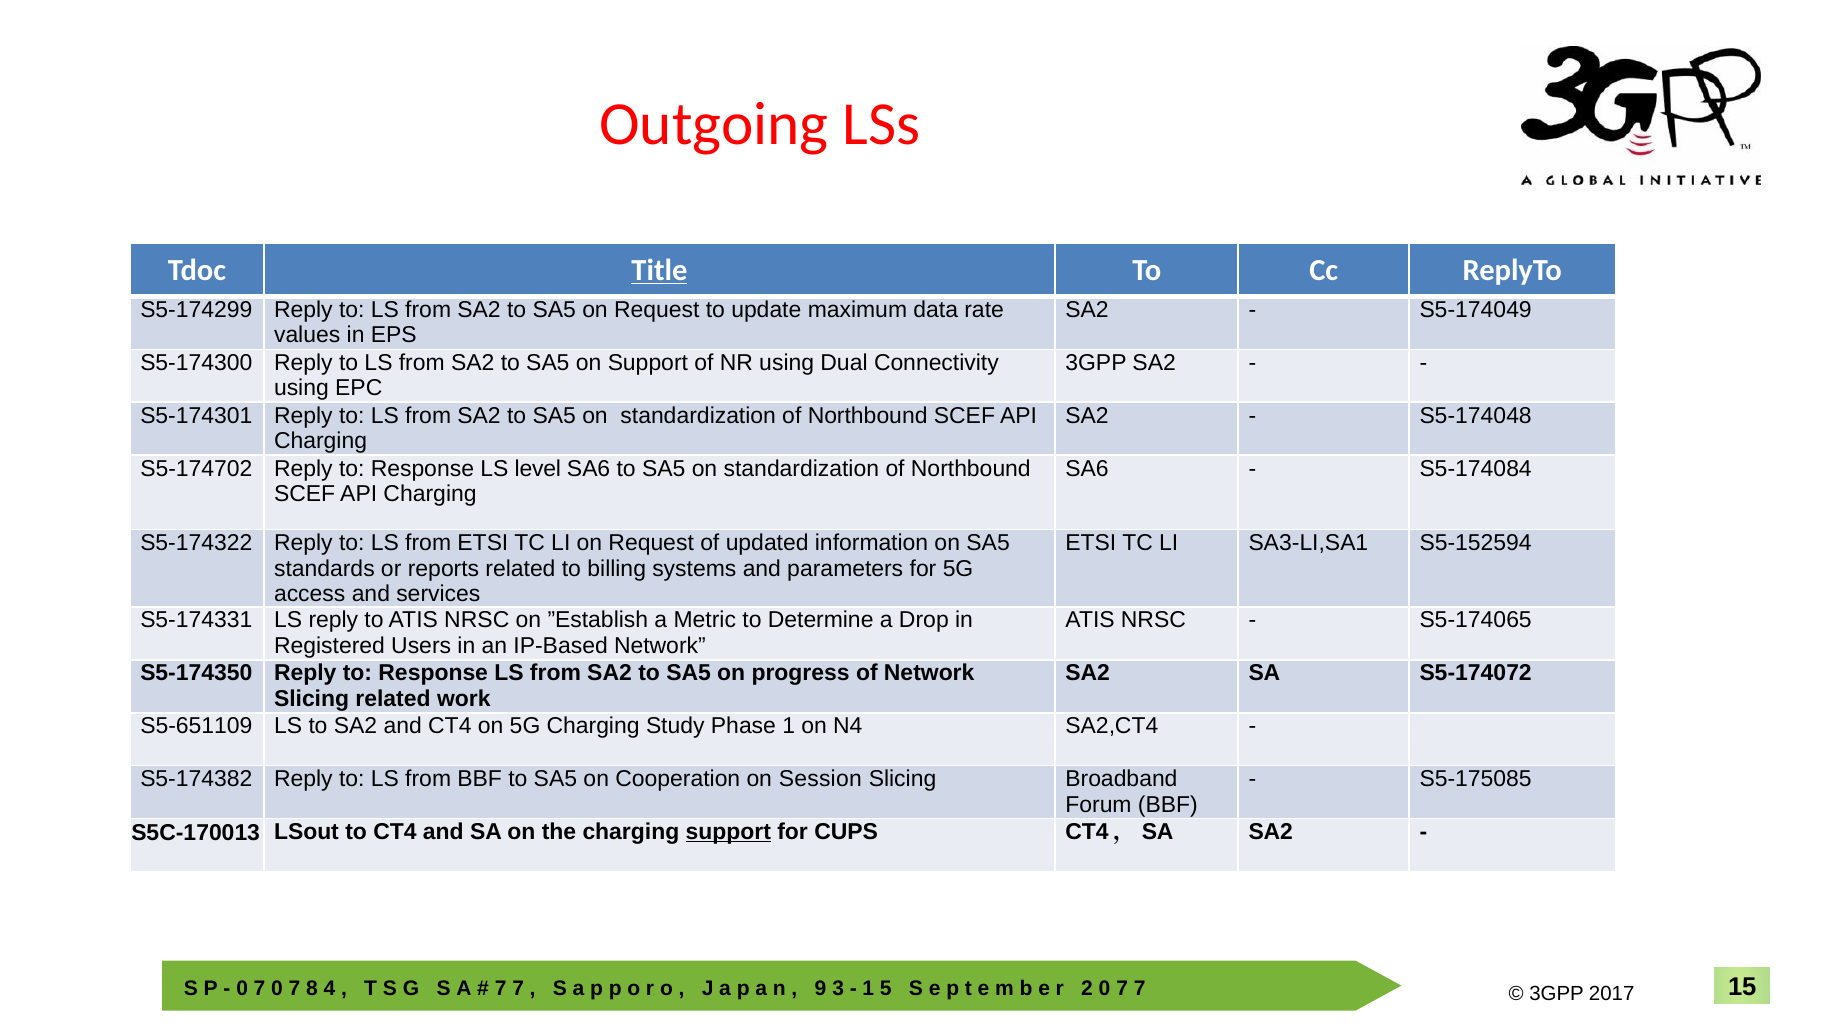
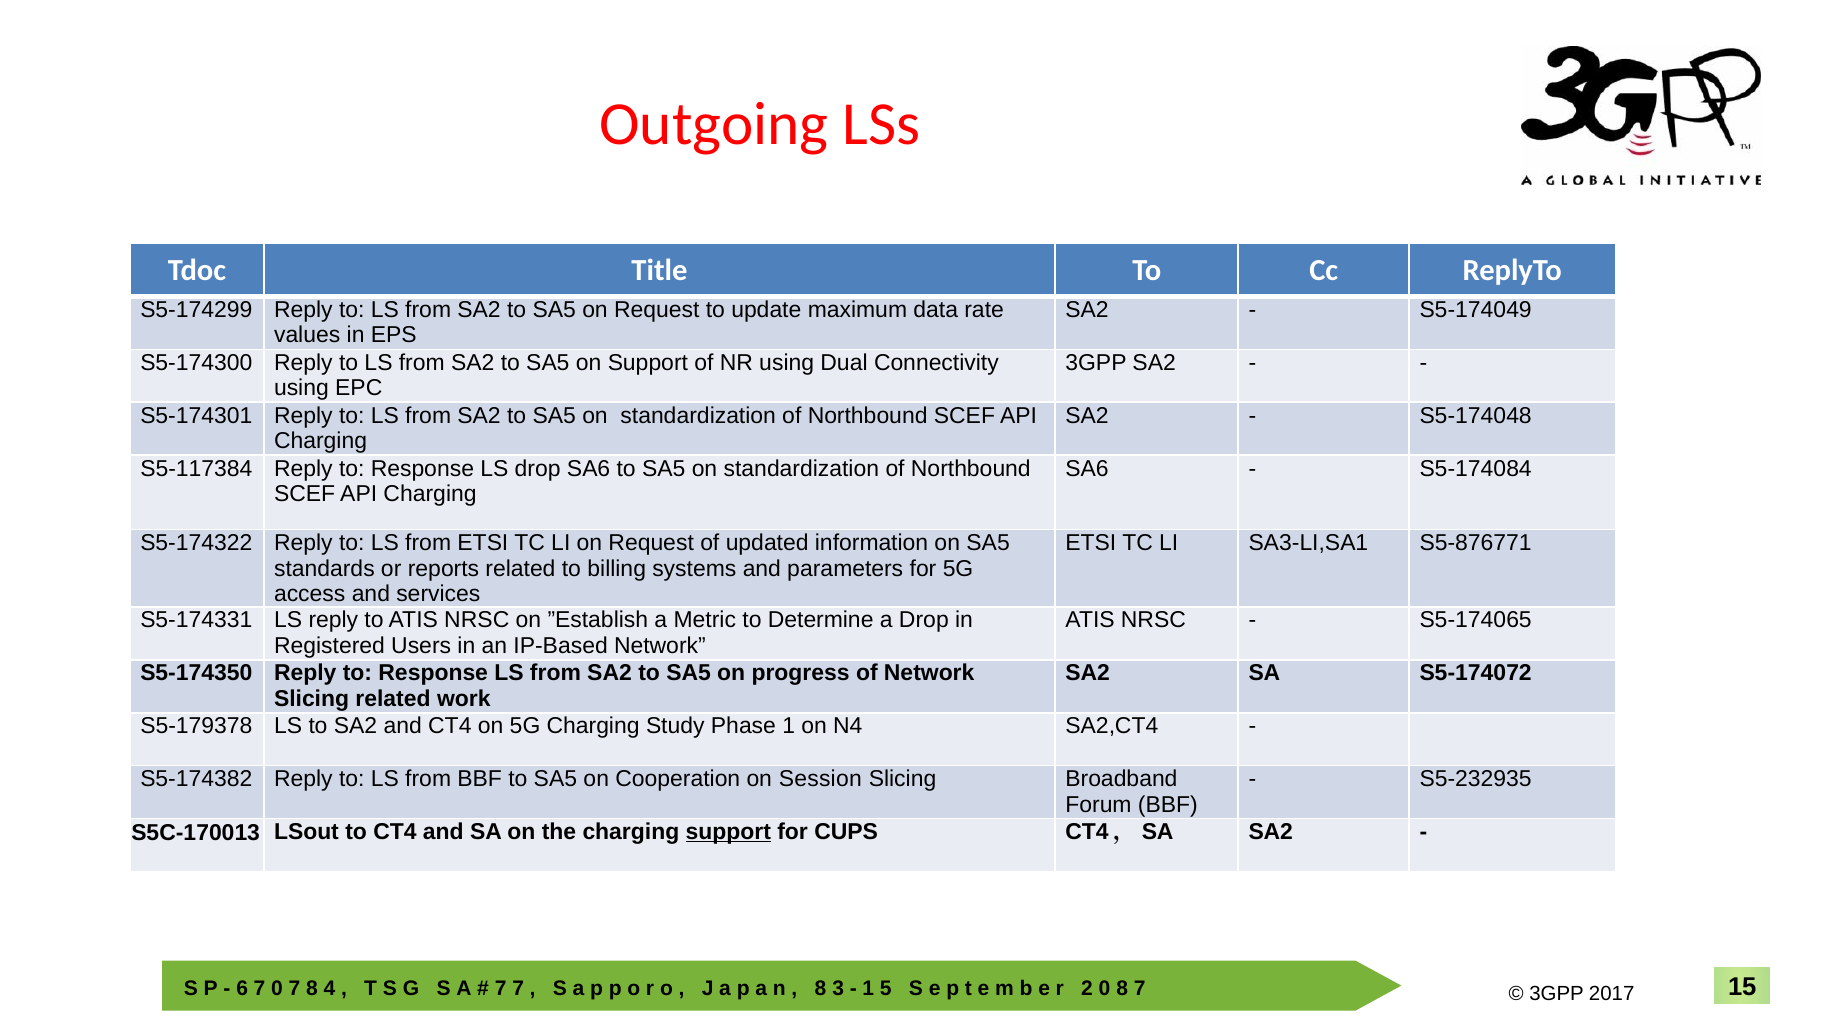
Title underline: present -> none
S5-174702: S5-174702 -> S5-117384
LS level: level -> drop
S5-152594: S5-152594 -> S5-876771
S5-651109: S5-651109 -> S5-179378
S5-175085: S5-175085 -> S5-232935
0 at (242, 989): 0 -> 6
9 at (821, 989): 9 -> 8
7 at (1122, 989): 7 -> 8
